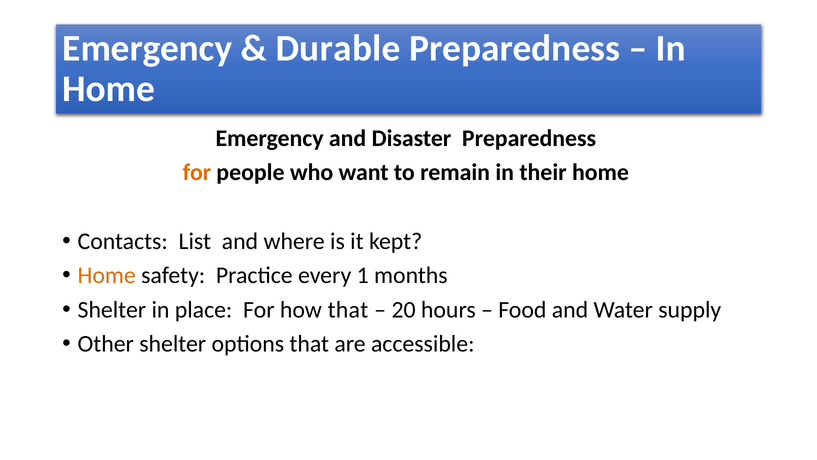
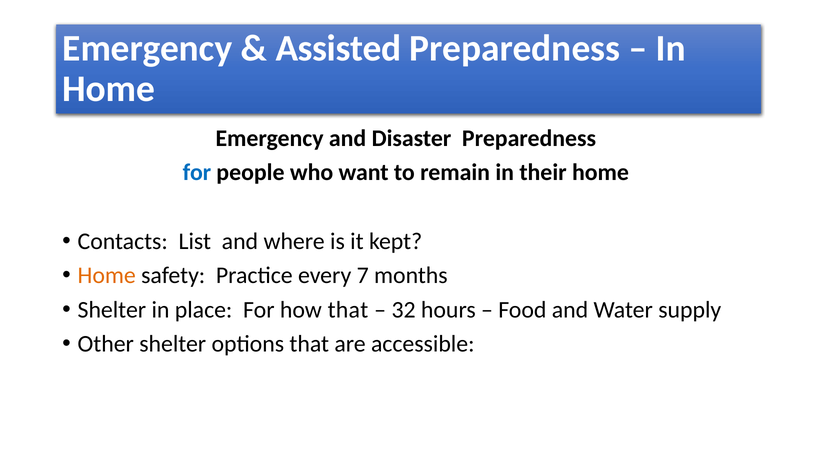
Durable: Durable -> Assisted
for at (197, 172) colour: orange -> blue
1: 1 -> 7
20: 20 -> 32
